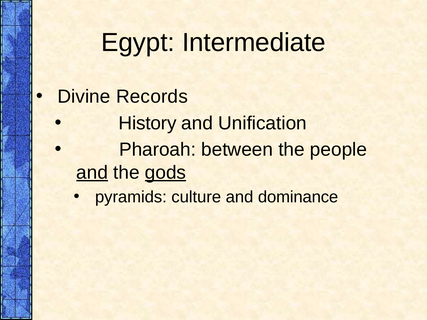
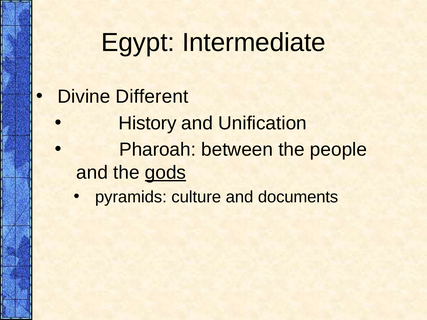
Records: Records -> Different
and at (92, 173) underline: present -> none
dominance: dominance -> documents
